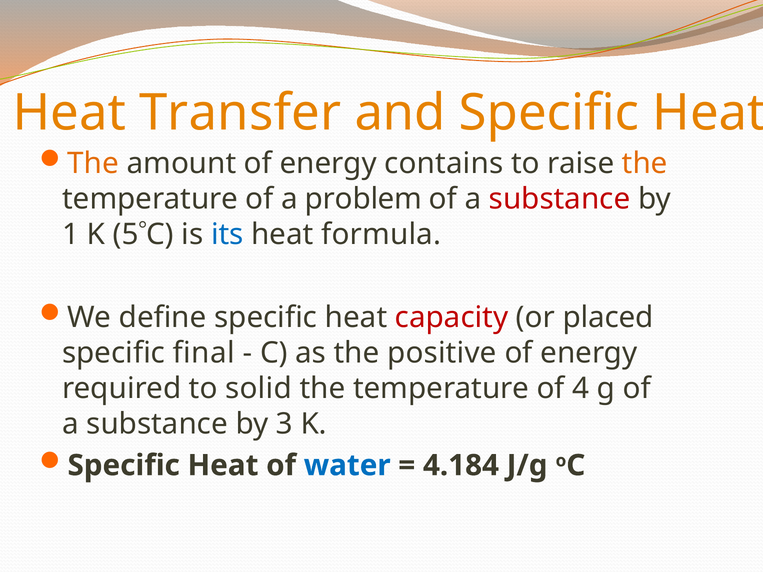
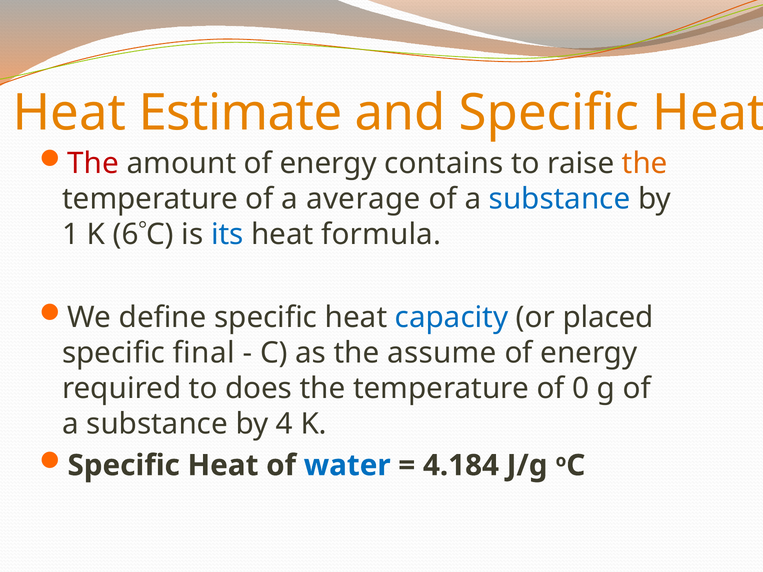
Transfer: Transfer -> Estimate
The at (93, 163) colour: orange -> red
problem: problem -> average
substance at (560, 199) colour: red -> blue
5: 5 -> 6
capacity colour: red -> blue
positive: positive -> assume
solid: solid -> does
4: 4 -> 0
3: 3 -> 4
